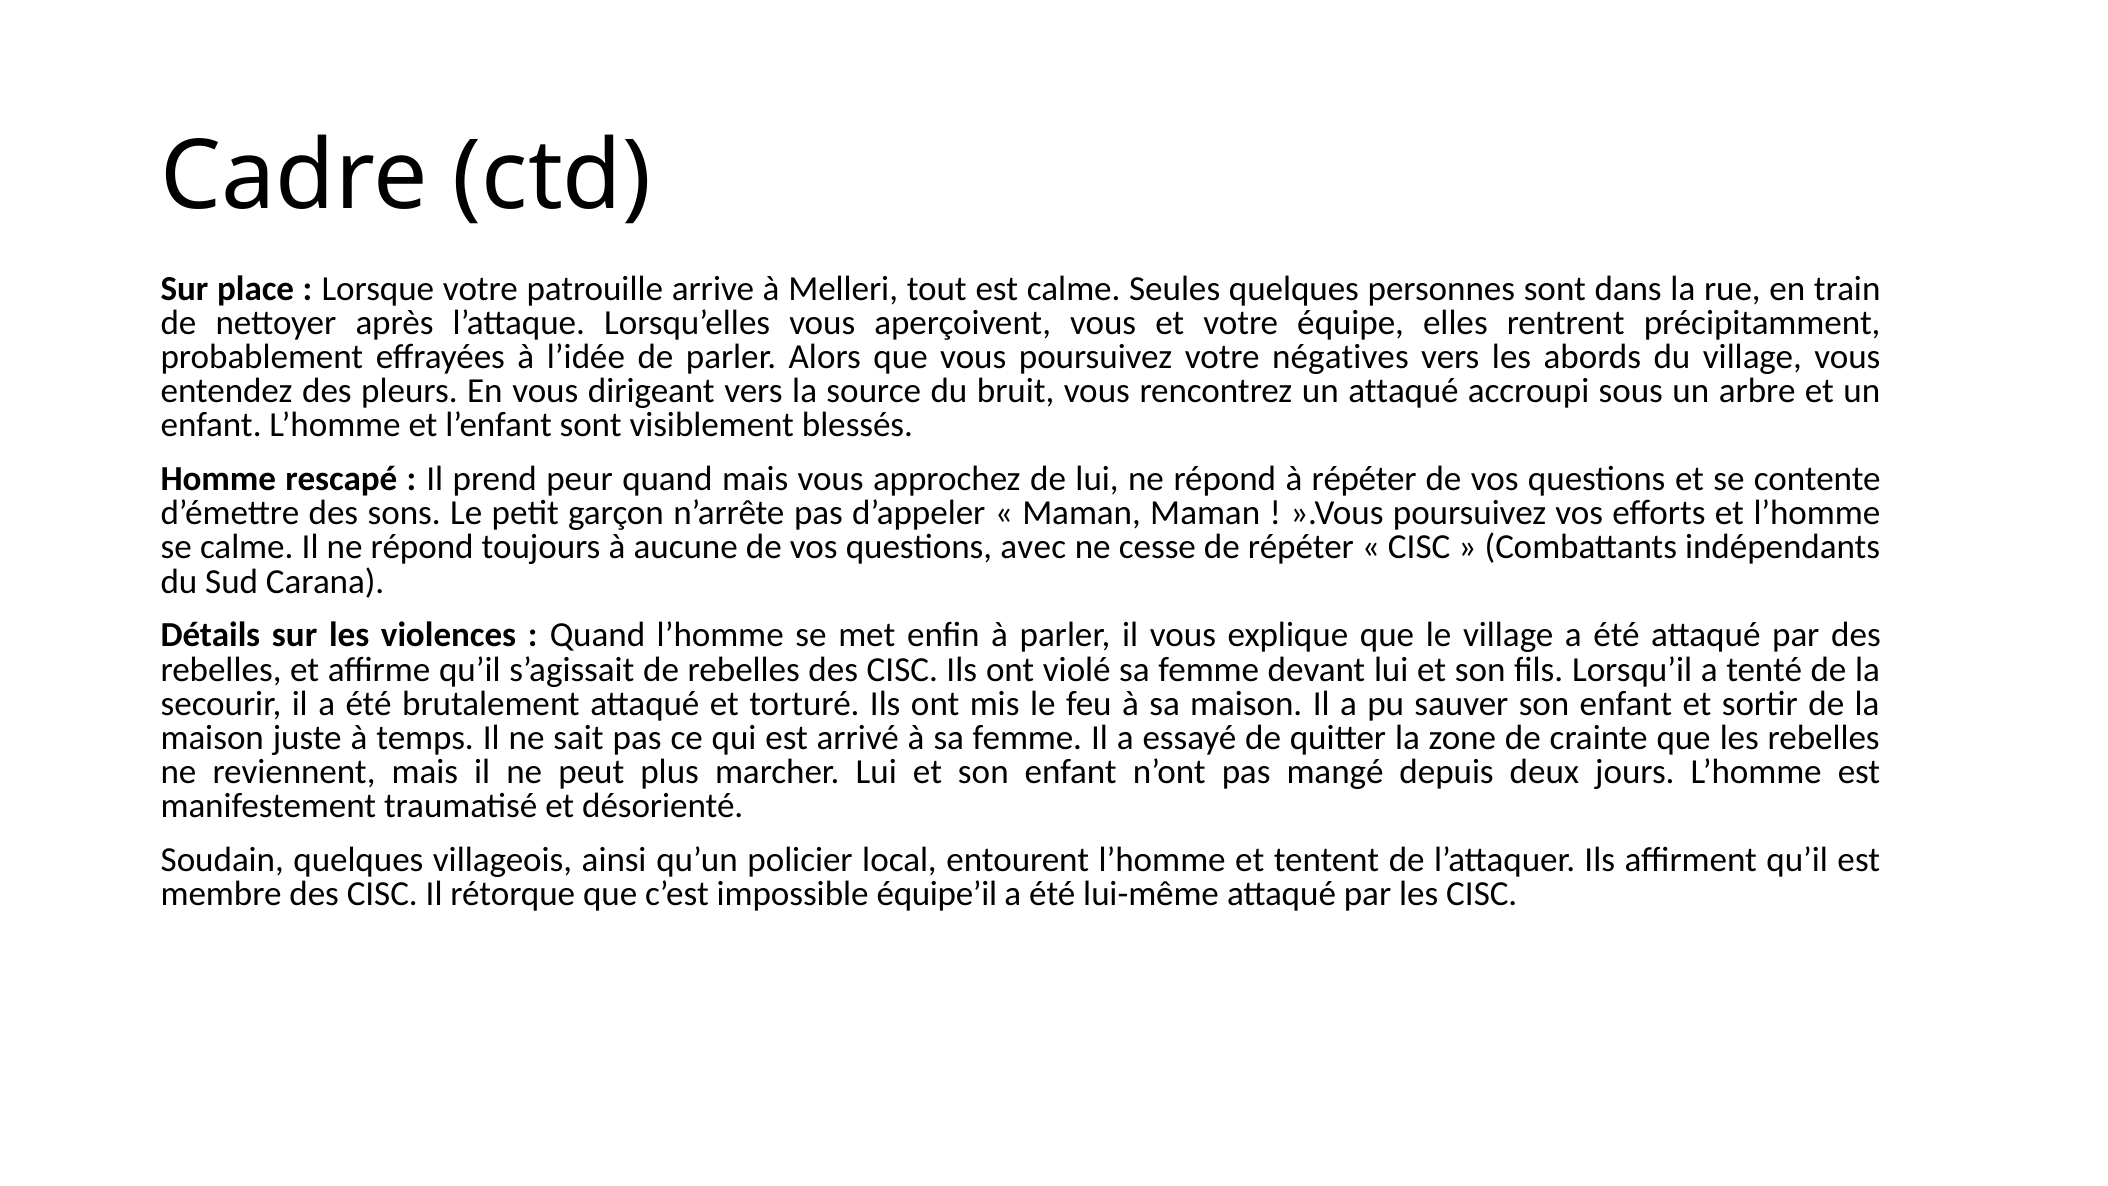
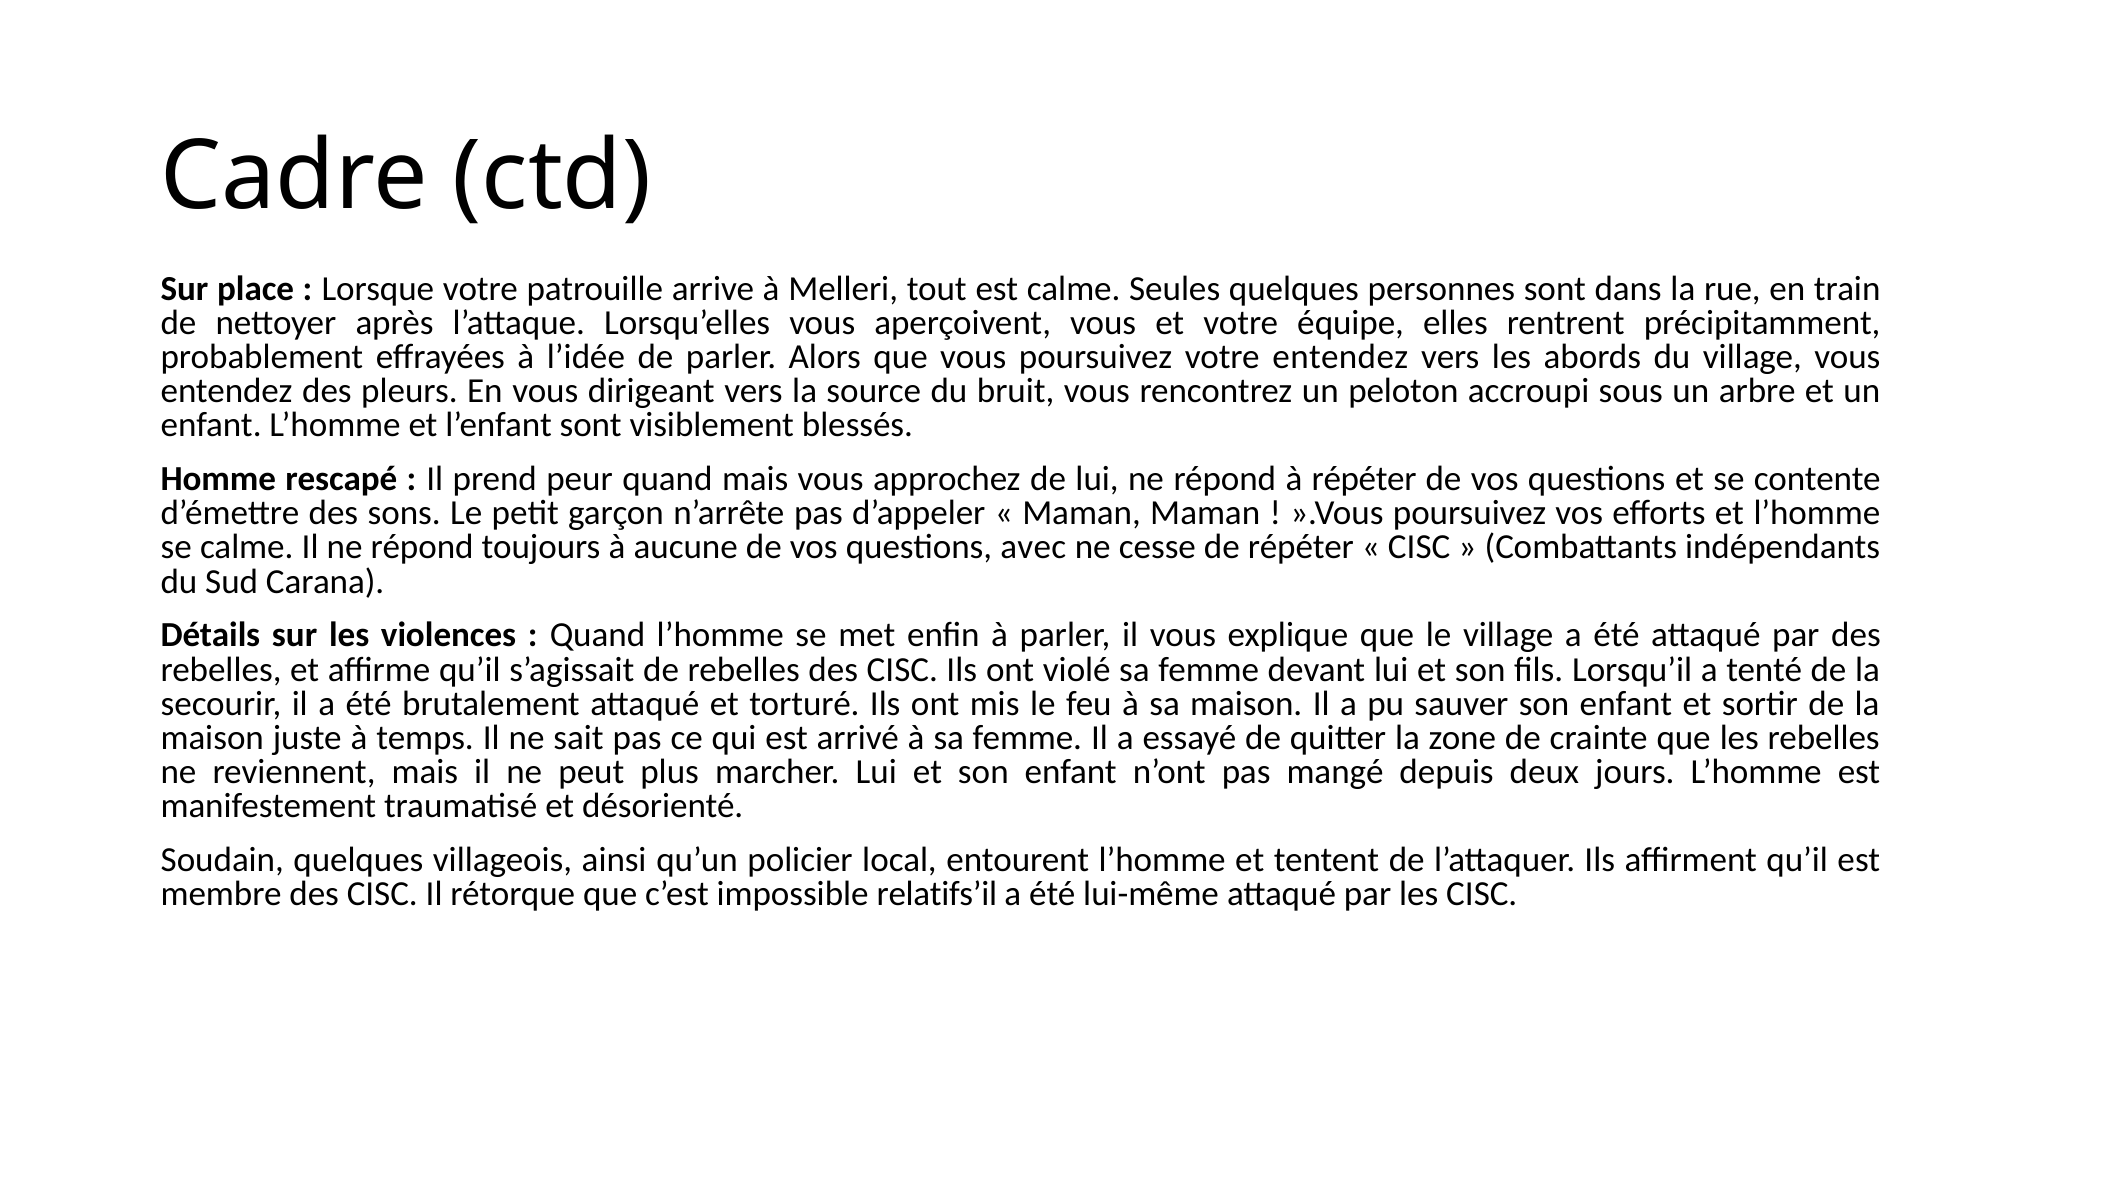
votre négatives: négatives -> entendez
un attaqué: attaqué -> peloton
équipe’il: équipe’il -> relatifs’il
